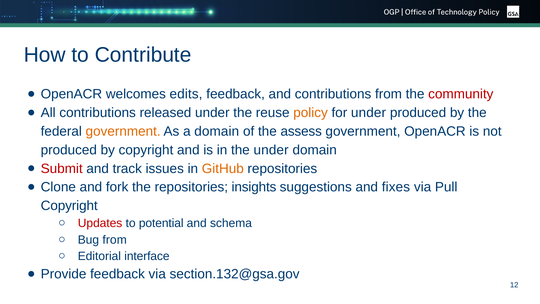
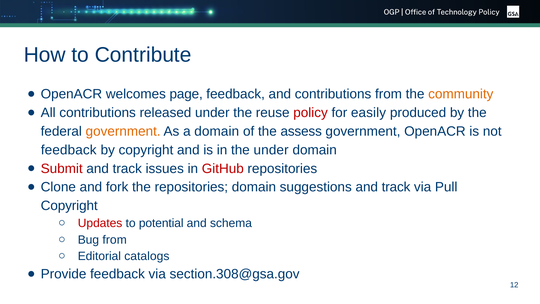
edits: edits -> page
community colour: red -> orange
policy at (311, 113) colour: orange -> red
for under: under -> easily
produced at (69, 150): produced -> feedback
GitHub colour: orange -> red
repositories insights: insights -> domain
suggestions and fixes: fixes -> track
interface: interface -> catalogs
section.132@gsa.gov: section.132@gsa.gov -> section.308@gsa.gov
